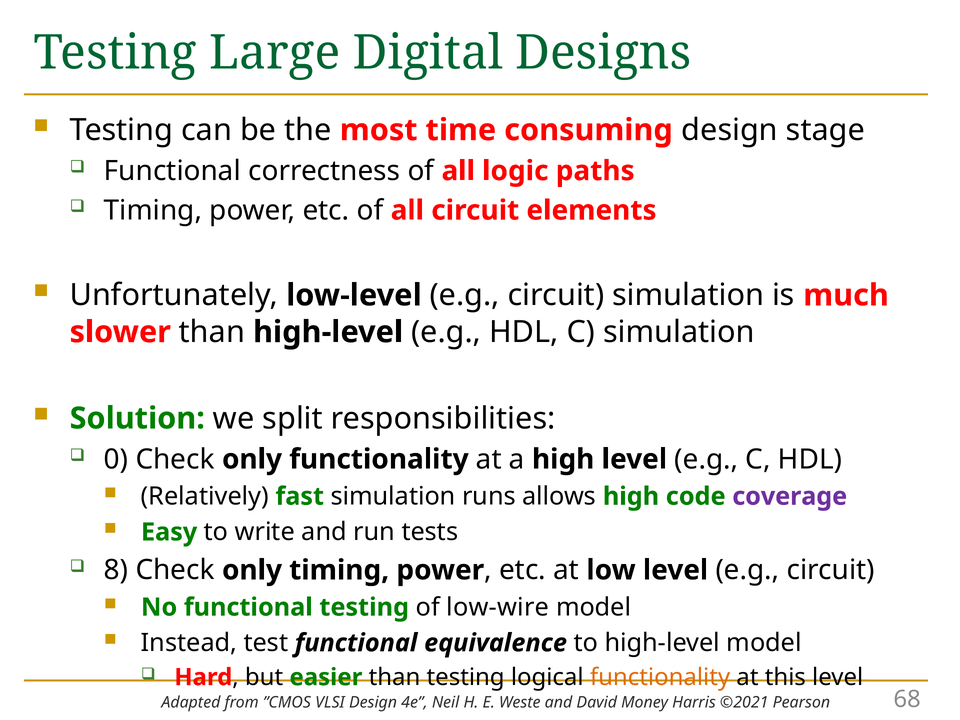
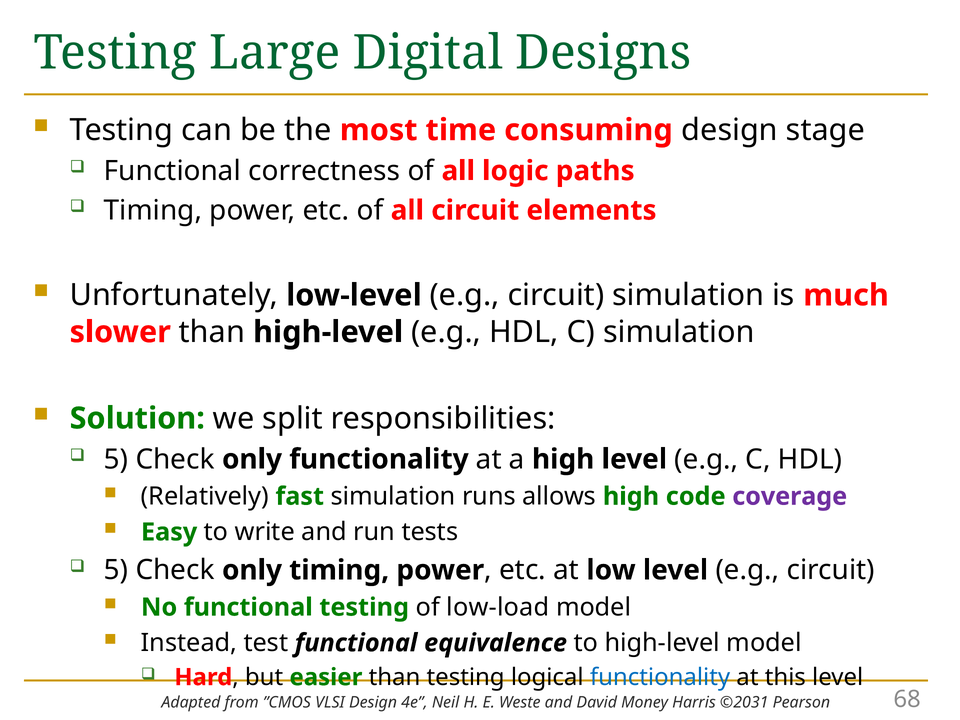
0 at (116, 459): 0 -> 5
8 at (116, 570): 8 -> 5
low-wire: low-wire -> low-load
functionality at (660, 677) colour: orange -> blue
©2021: ©2021 -> ©2031
